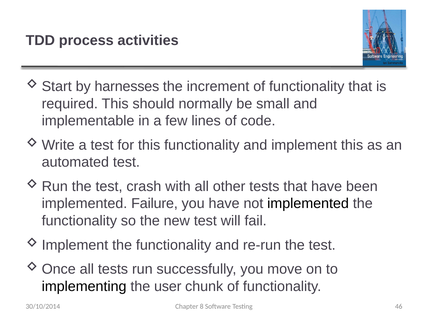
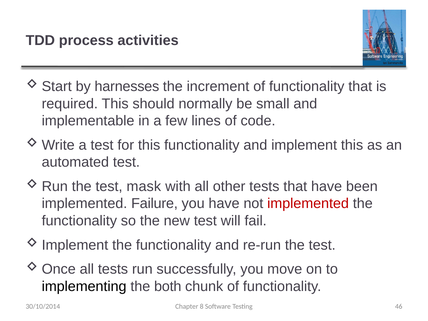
crash: crash -> mask
implemented at (308, 204) colour: black -> red
user: user -> both
